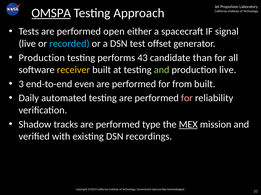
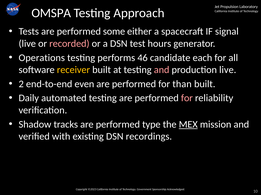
OMSPA underline: present -> none
open: open -> some
recorded colour: light blue -> pink
offset: offset -> hours
Production at (42, 58): Production -> Operations
43: 43 -> 46
than: than -> each
and at (162, 70) colour: light green -> pink
3: 3 -> 2
from: from -> than
